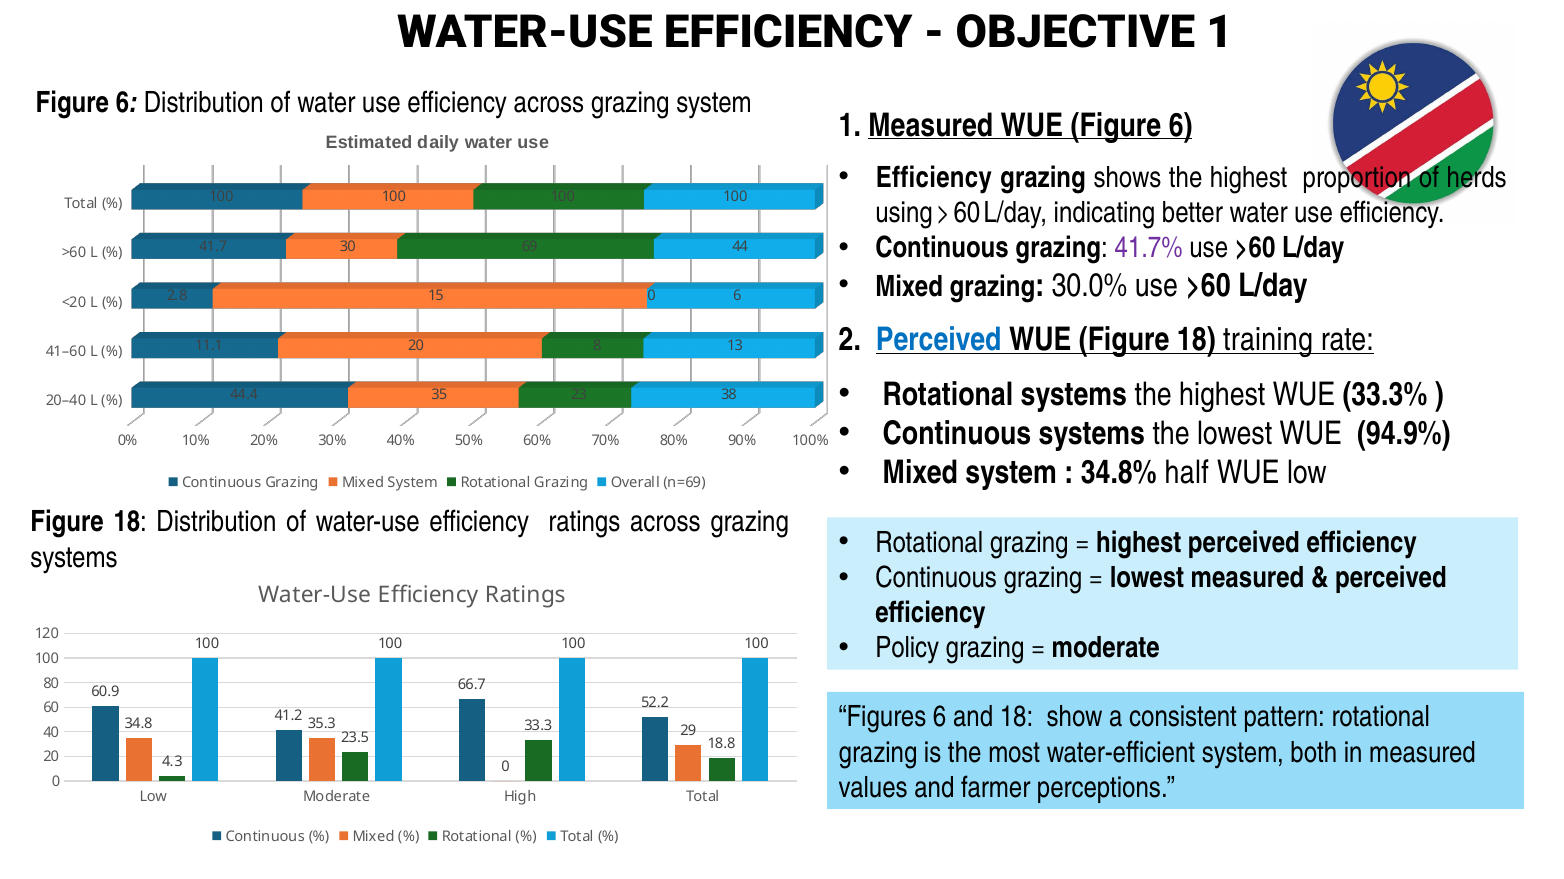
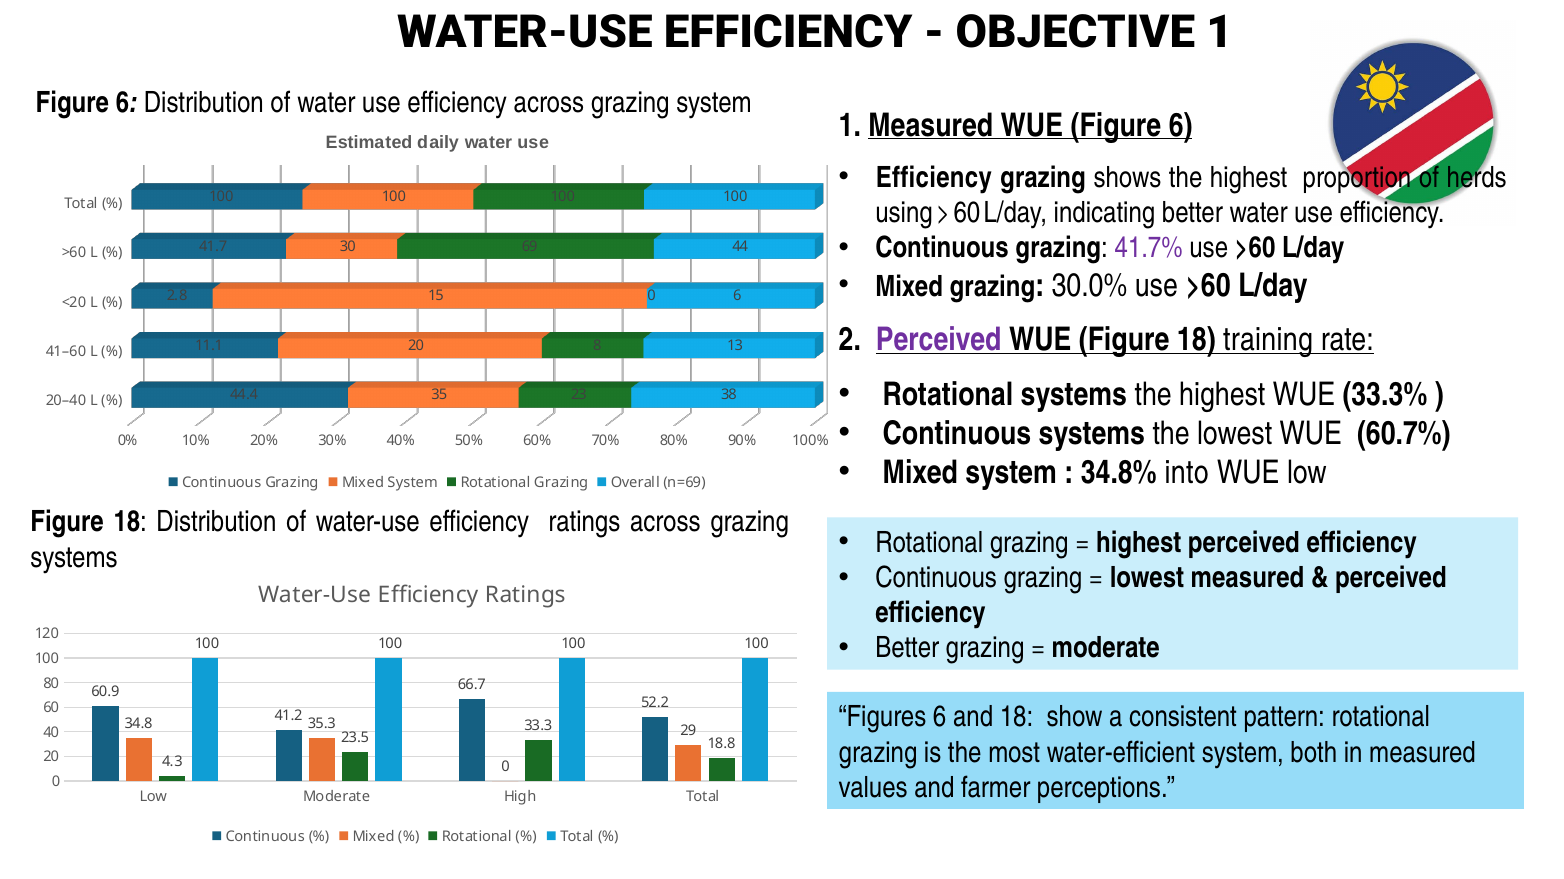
Perceived at (939, 340) colour: blue -> purple
94.9%: 94.9% -> 60.7%
half: half -> into
Policy at (907, 649): Policy -> Better
